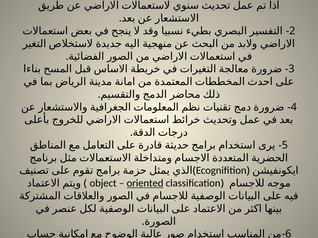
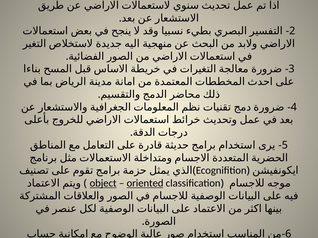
object underline: none -> present
